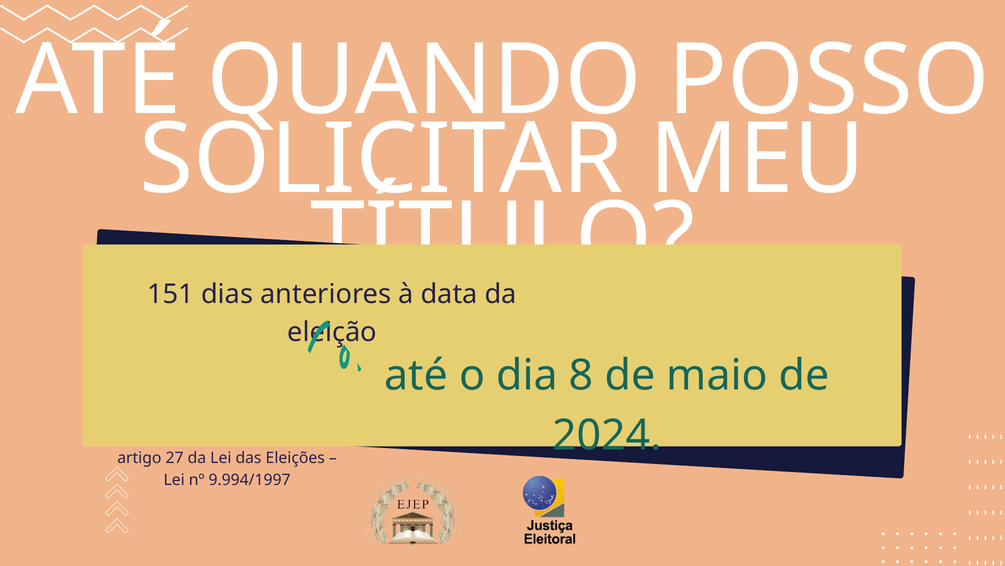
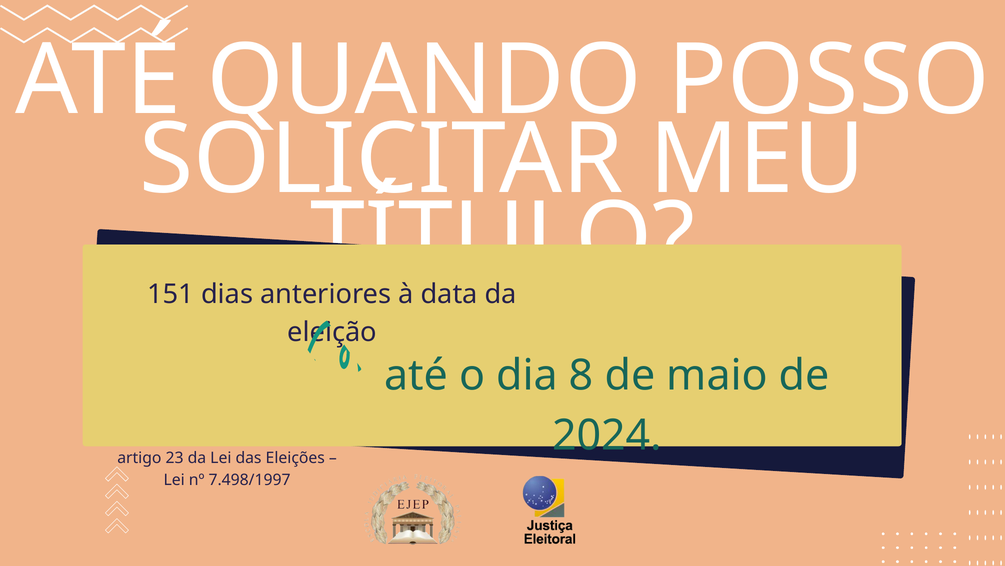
27: 27 -> 23
9.994/1997: 9.994/1997 -> 7.498/1997
